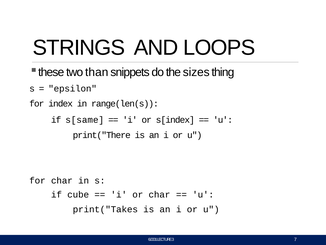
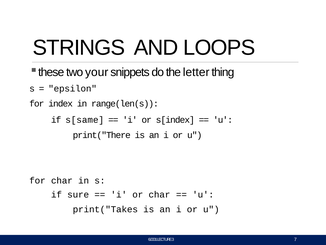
than: than -> your
sizes: sizes -> letter
cube: cube -> sure
